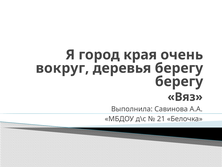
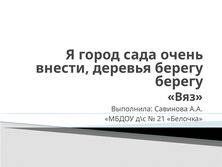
края: края -> сада
вокруг: вокруг -> внести
